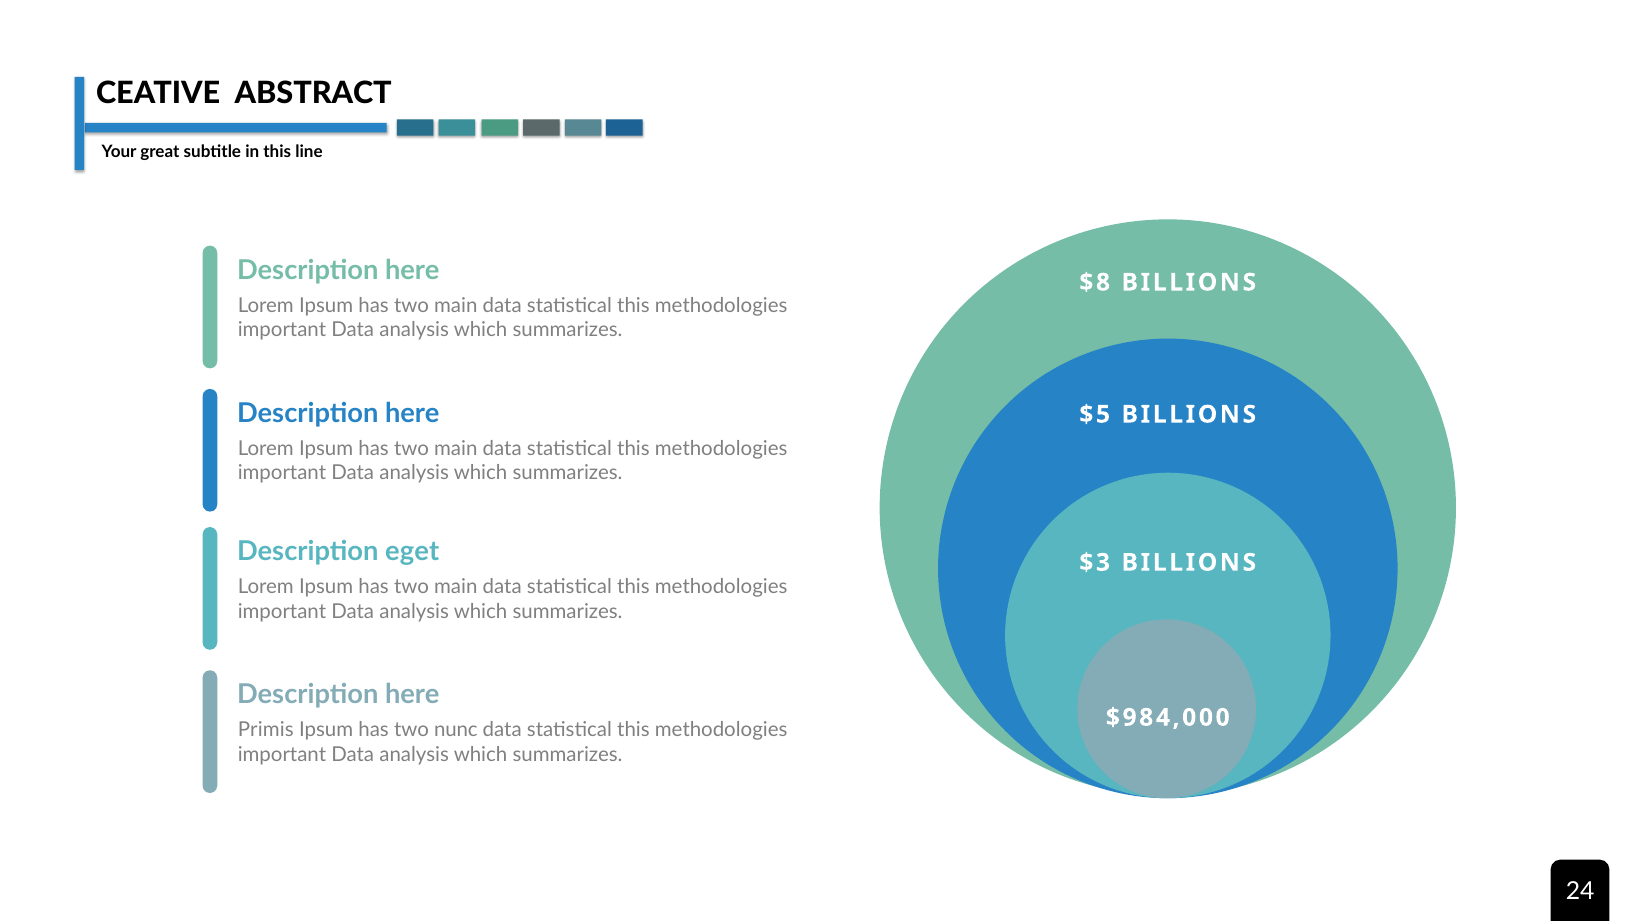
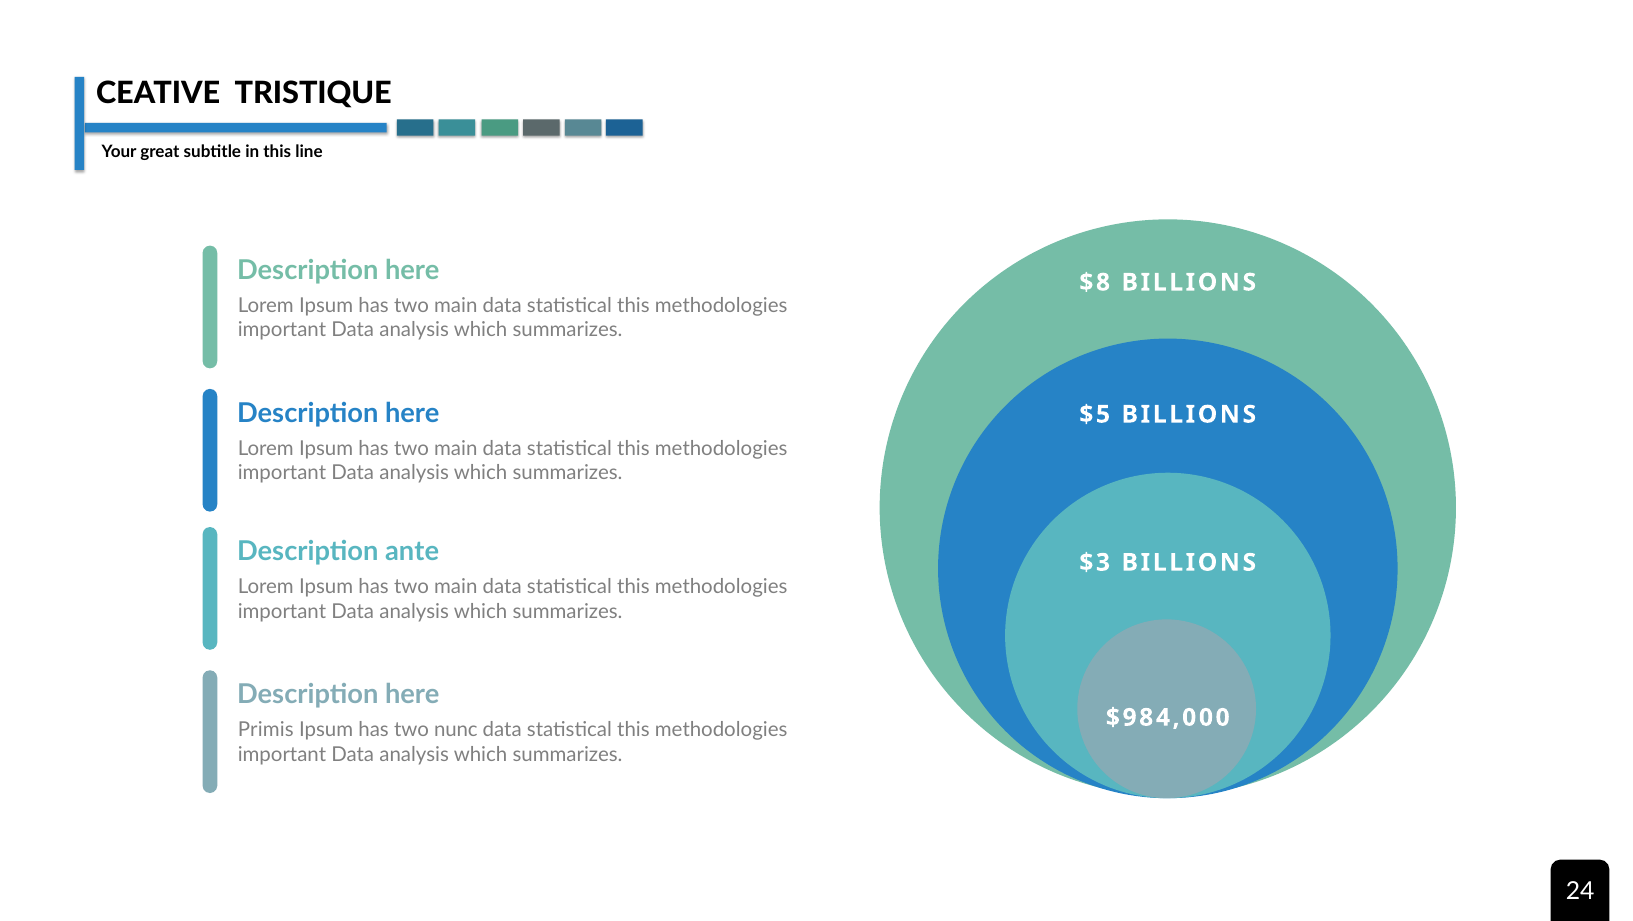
ABSTRACT: ABSTRACT -> TRISTIQUE
eget: eget -> ante
